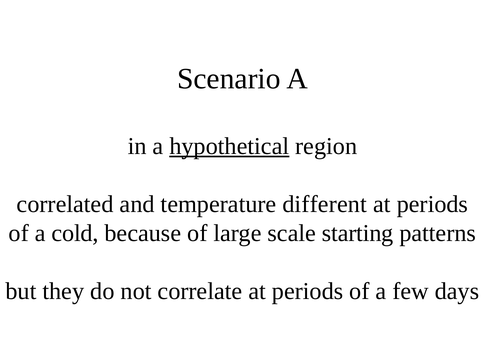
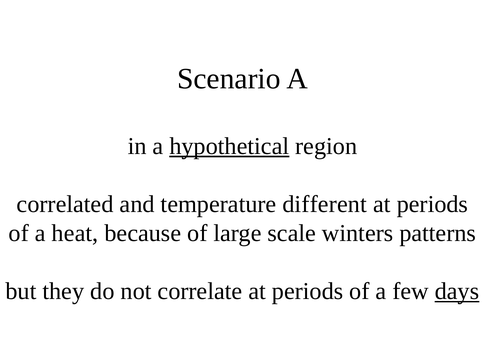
cold: cold -> heat
starting: starting -> winters
days underline: none -> present
